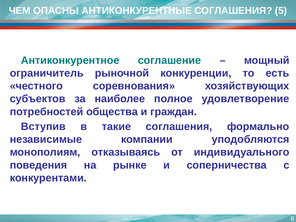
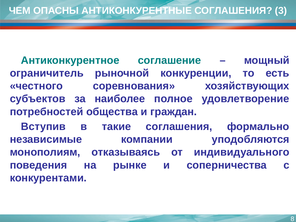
5: 5 -> 3
